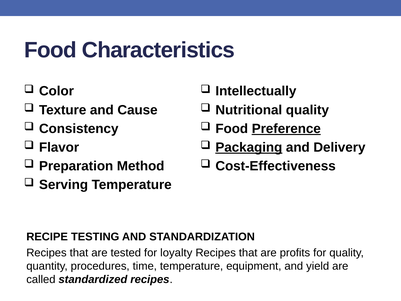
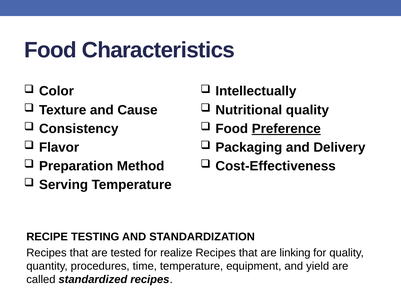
Packaging underline: present -> none
loyalty: loyalty -> realize
profits: profits -> linking
